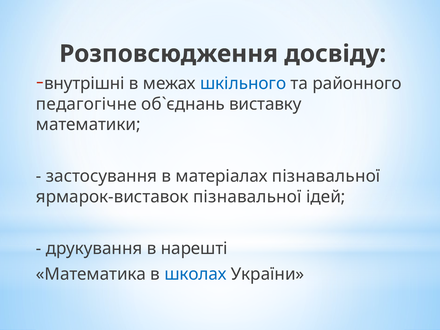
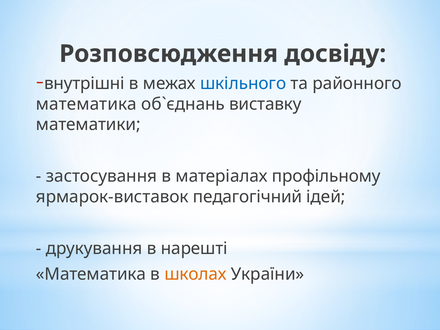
педагогічне at (86, 104): педагогічне -> математика
матеріалах пізнавальної: пізнавальної -> профільному
ярмарок-виставок пізнавальної: пізнавальної -> педагогічний
школах colour: blue -> orange
